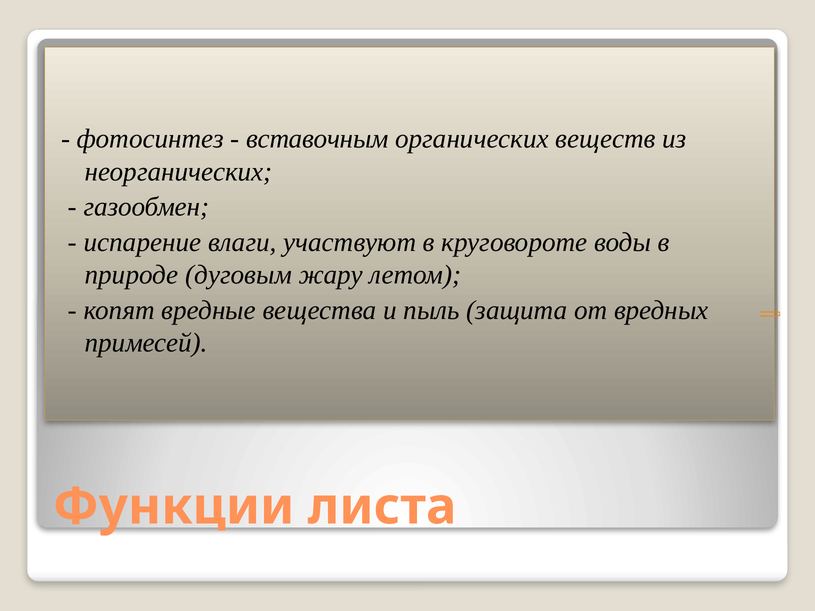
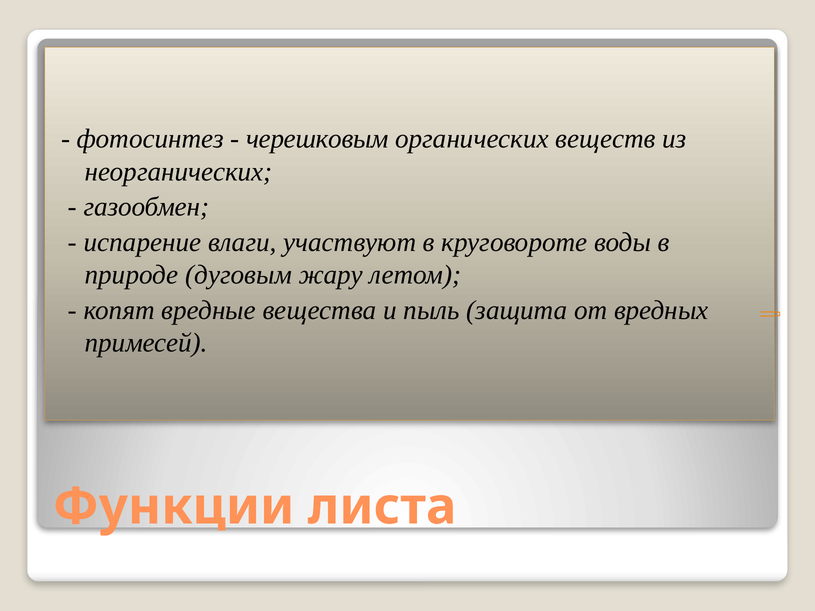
вставочным: вставочным -> черешковым
